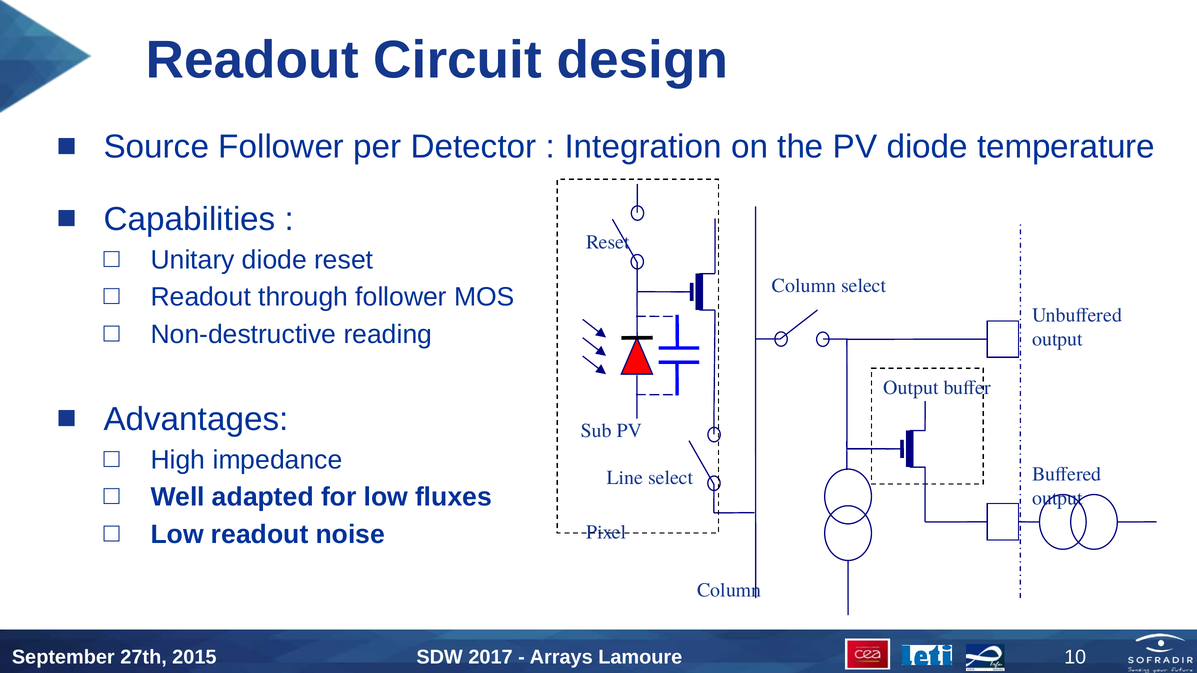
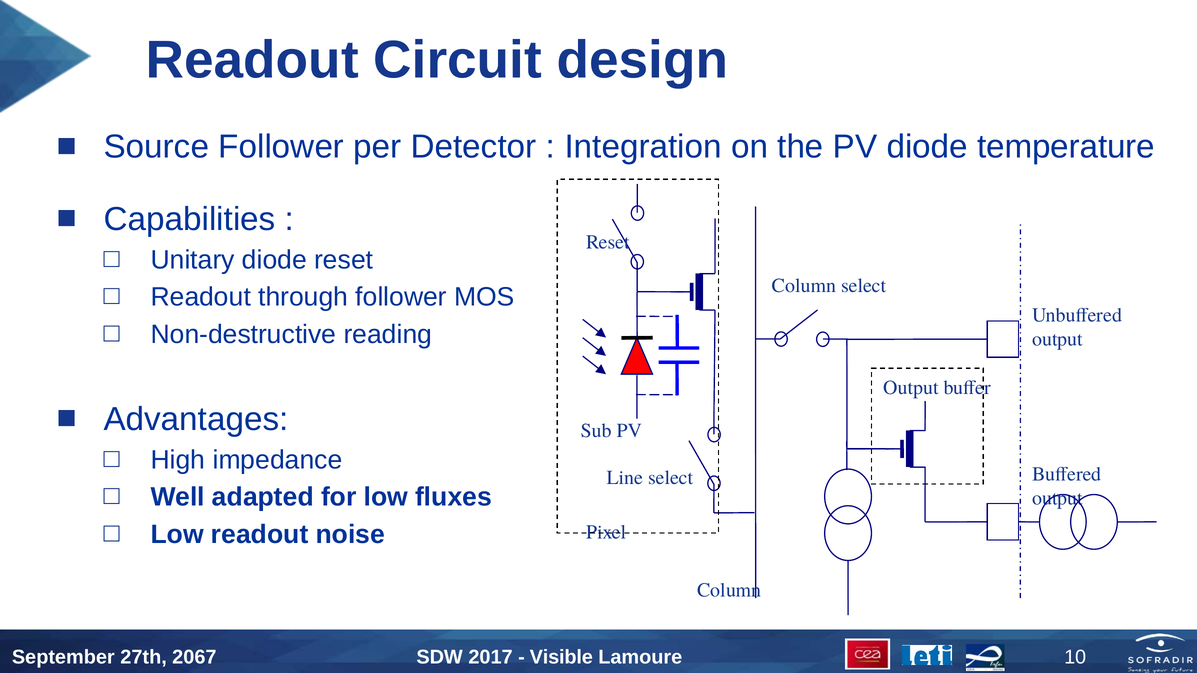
2015: 2015 -> 2067
Arrays: Arrays -> Visible
